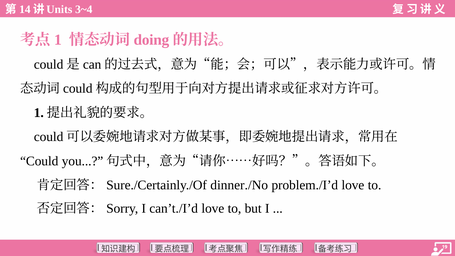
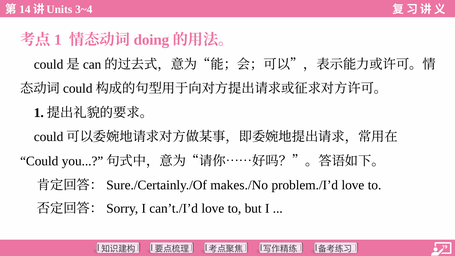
dinner./No: dinner./No -> makes./No
